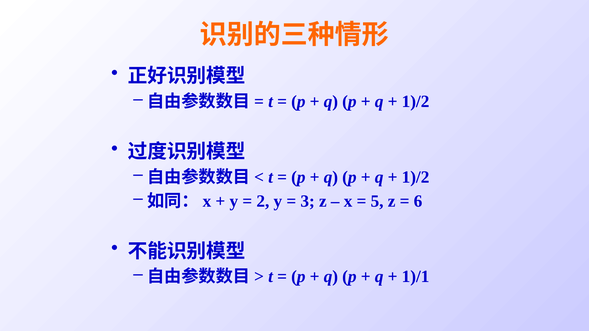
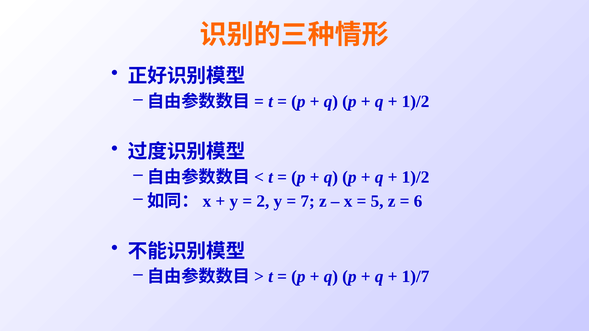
3: 3 -> 7
1)/1: 1)/1 -> 1)/7
